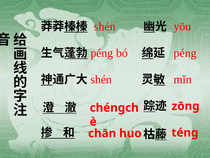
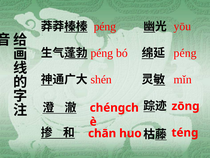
shén at (105, 26): shén -> péng
